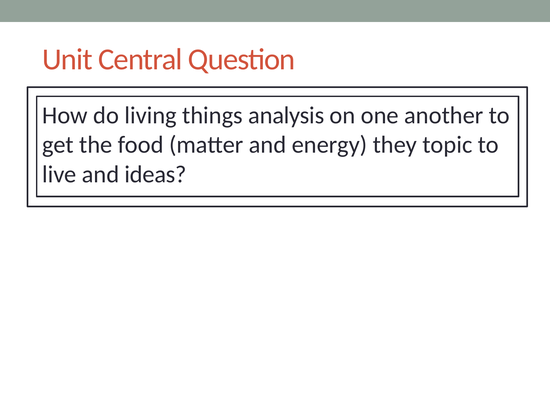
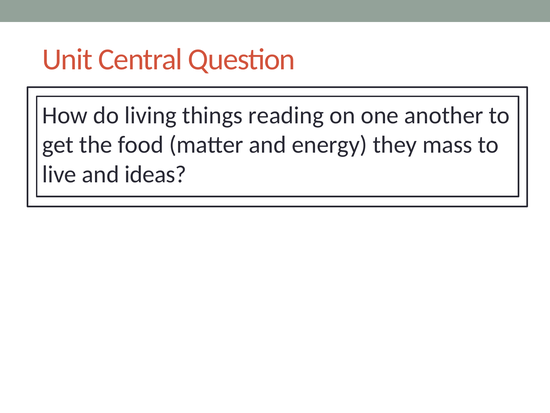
analysis: analysis -> reading
topic: topic -> mass
